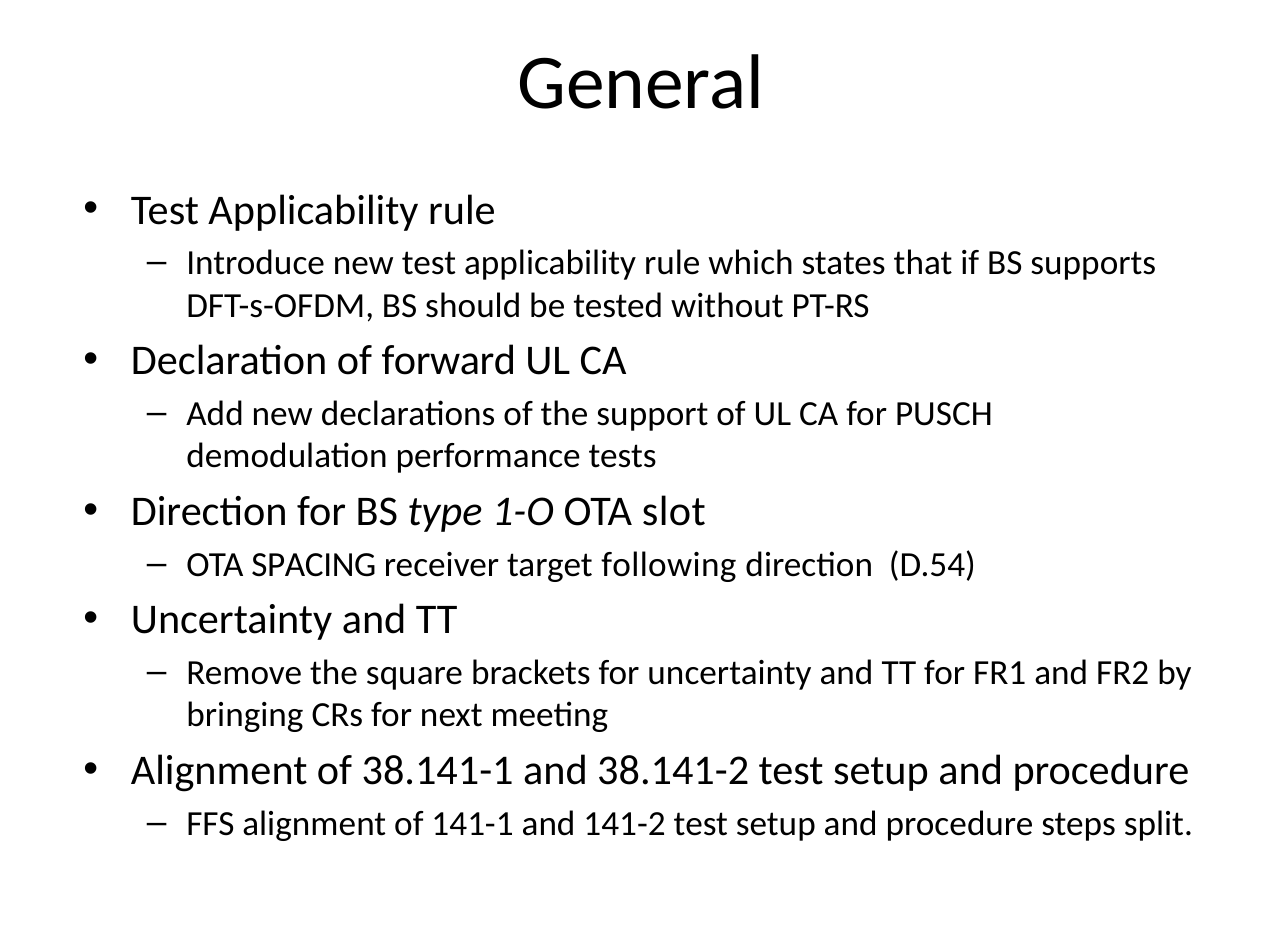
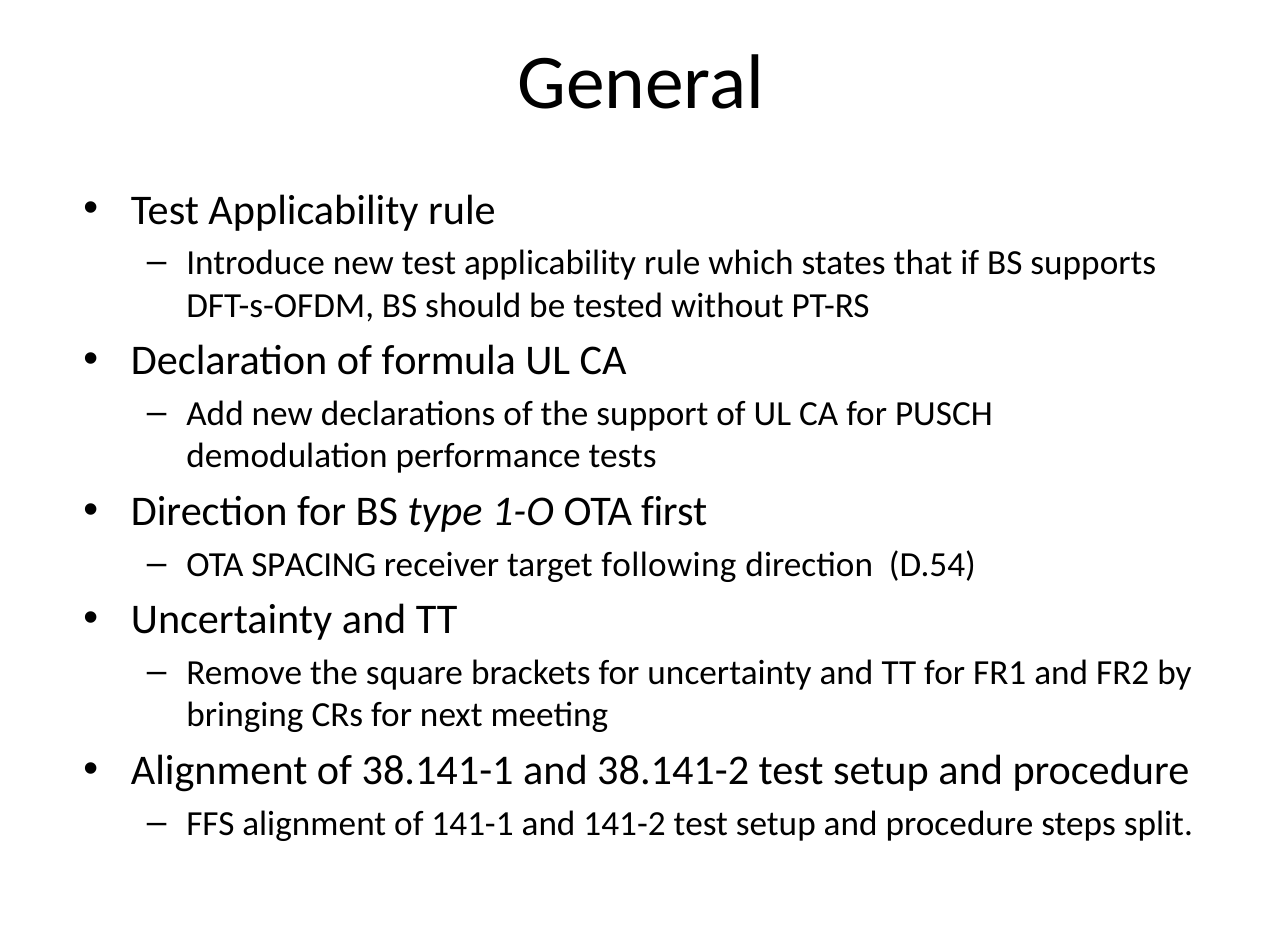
forward: forward -> formula
slot: slot -> first
